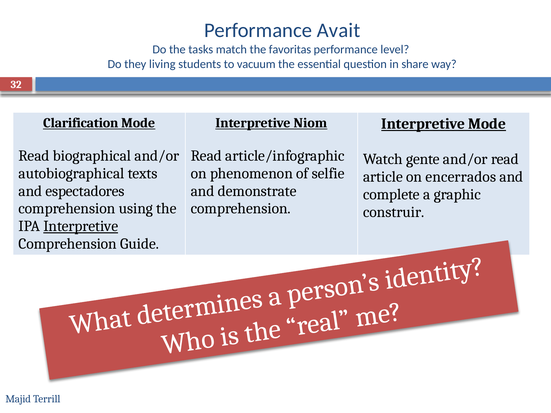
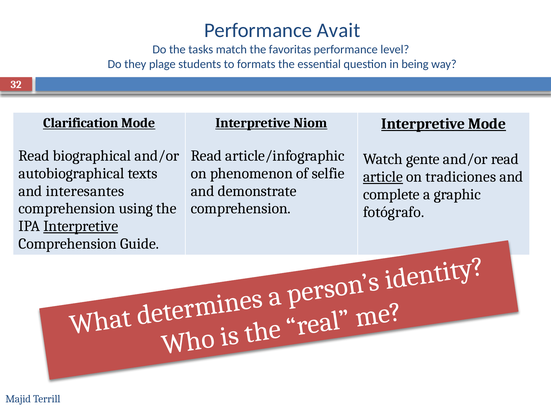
living: living -> plage
vacuum: vacuum -> formats
share: share -> being
article underline: none -> present
encerrados: encerrados -> tradiciones
espectadores: espectadores -> interesantes
construir: construir -> fotógrafo
